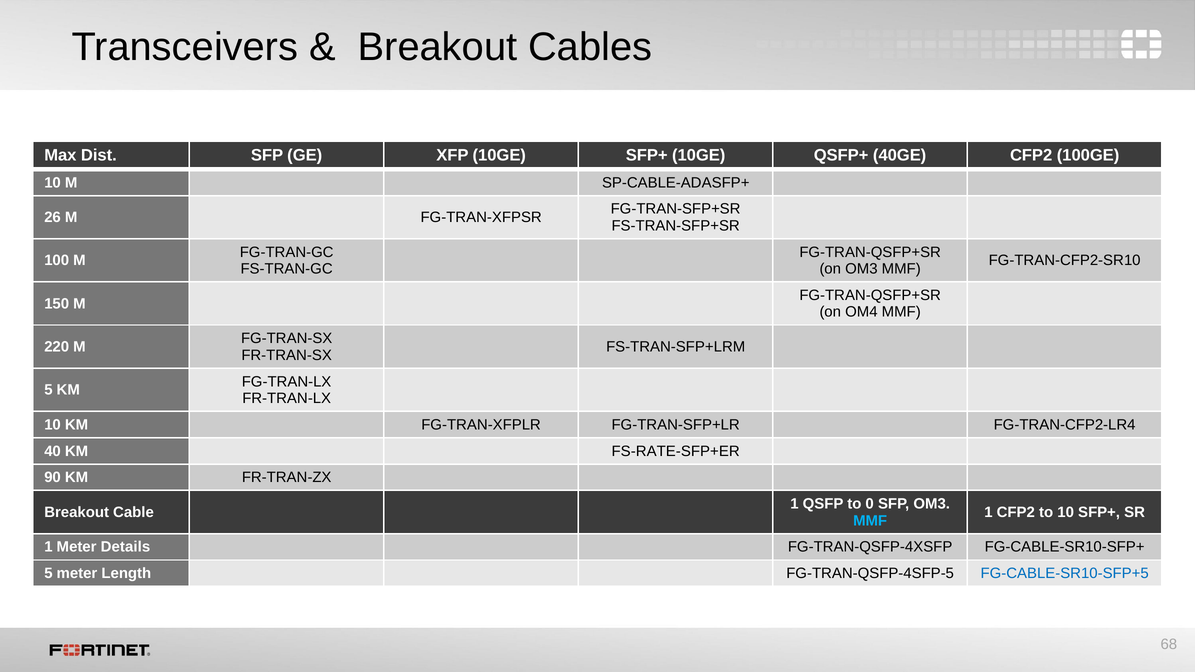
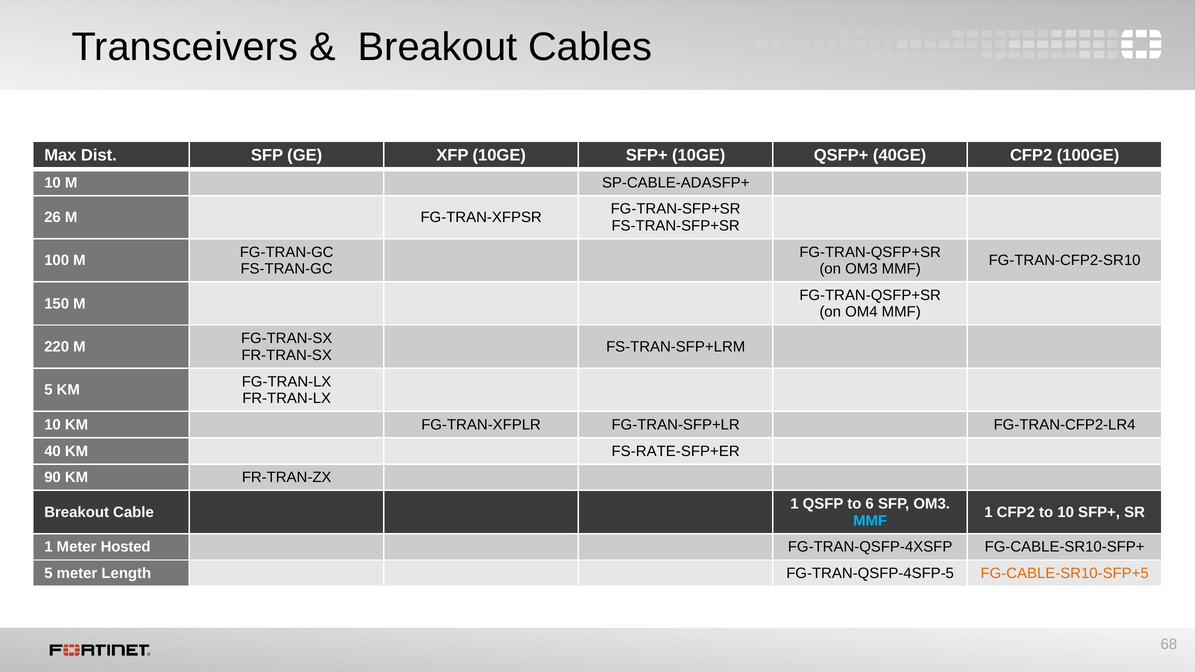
0: 0 -> 6
Details: Details -> Hosted
FG-CABLE-SR10-SFP+5 colour: blue -> orange
